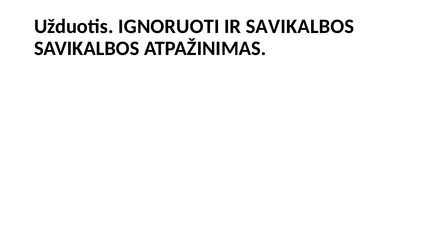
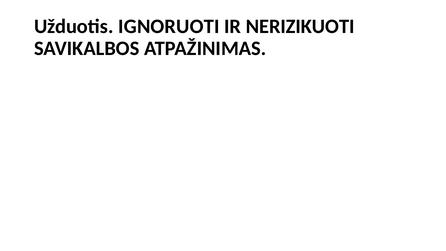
IR SAVIKALBOS: SAVIKALBOS -> NERIZIKUOTI
